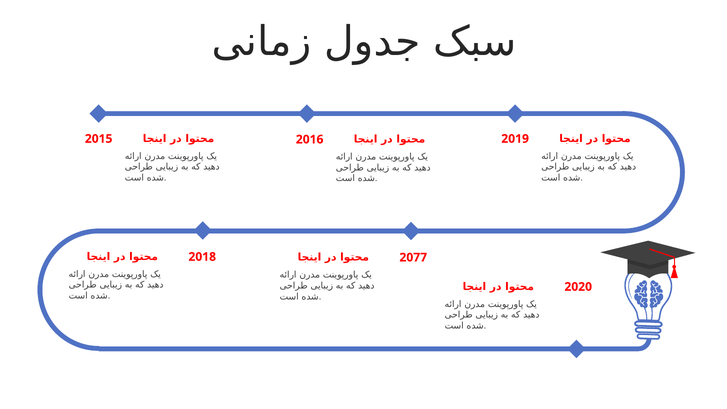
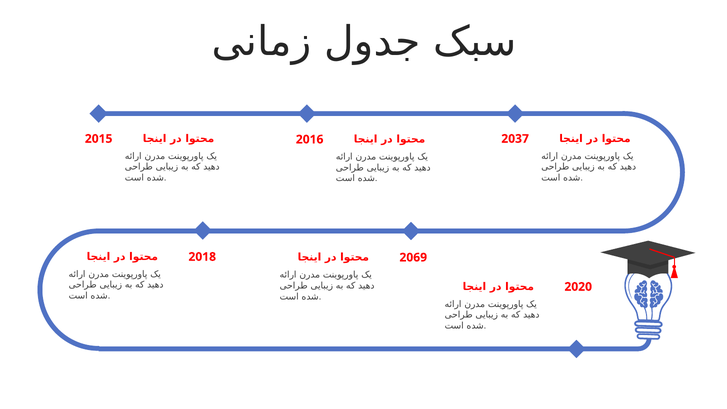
2019: 2019 -> 2037
2077: 2077 -> 2069
